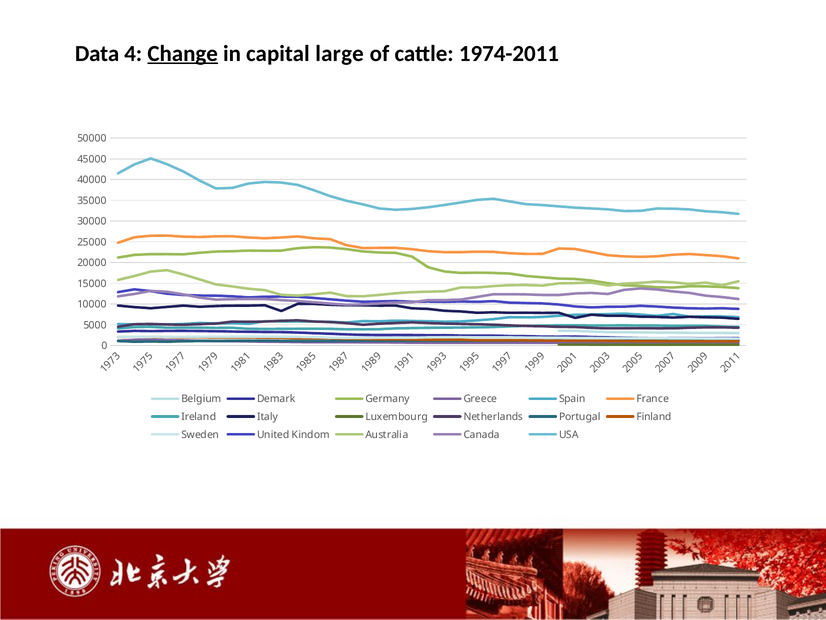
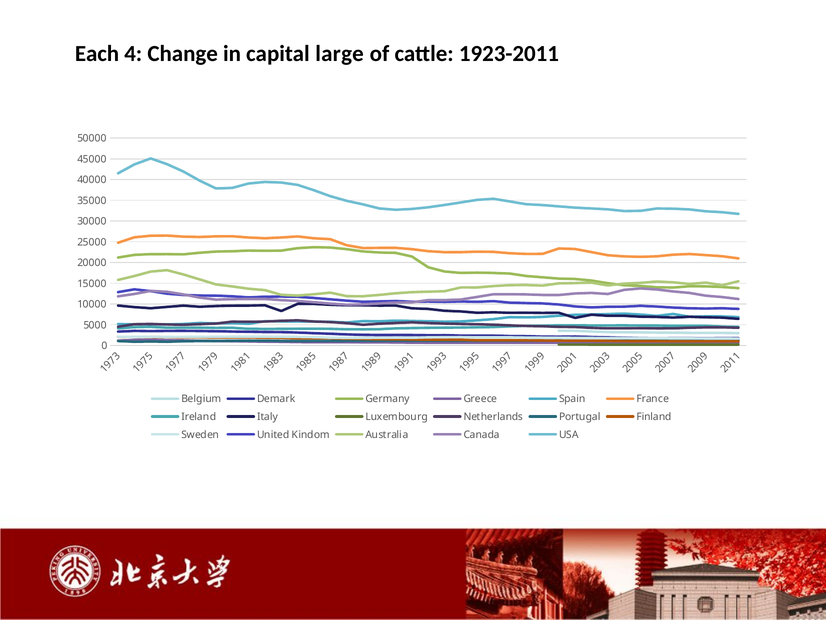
Data: Data -> Each
Change underline: present -> none
1974-2011: 1974-2011 -> 1923-2011
